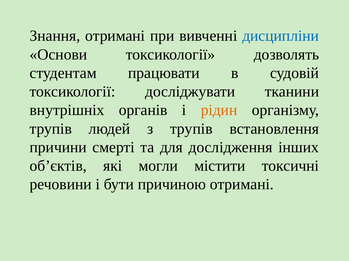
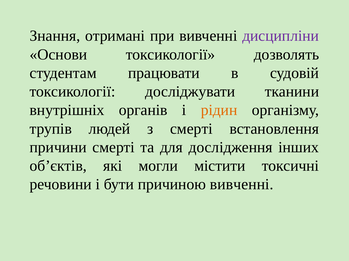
дисципліни colour: blue -> purple
з трупів: трупів -> смерті
причиною отримані: отримані -> вивченні
